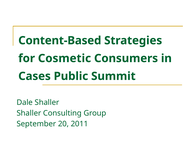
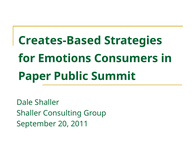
Content-Based: Content-Based -> Creates-Based
Cosmetic: Cosmetic -> Emotions
Cases: Cases -> Paper
